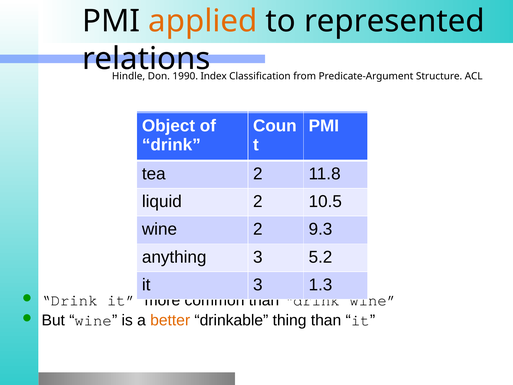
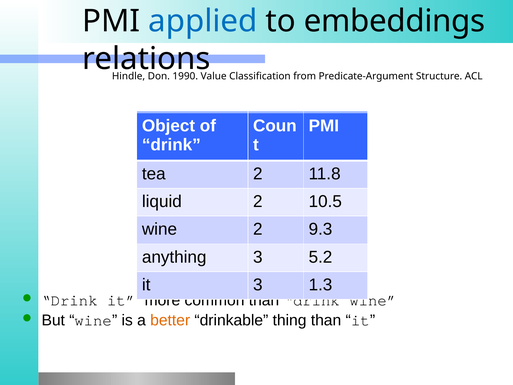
applied colour: orange -> blue
represented: represented -> embeddings
Index: Index -> Value
